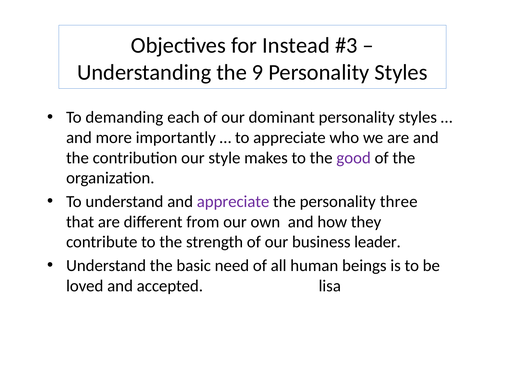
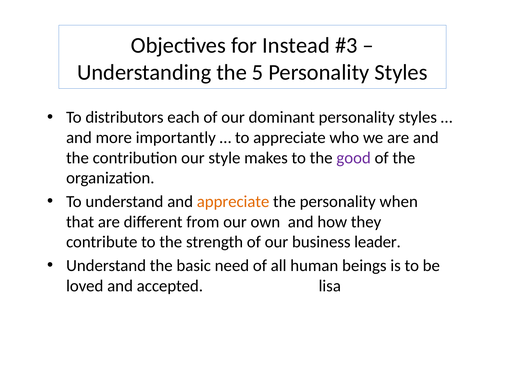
9: 9 -> 5
demanding: demanding -> distributors
appreciate at (233, 201) colour: purple -> orange
three: three -> when
